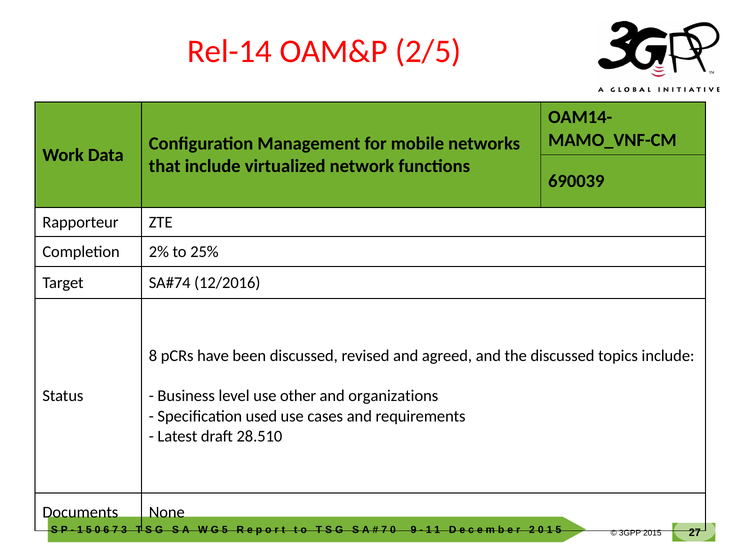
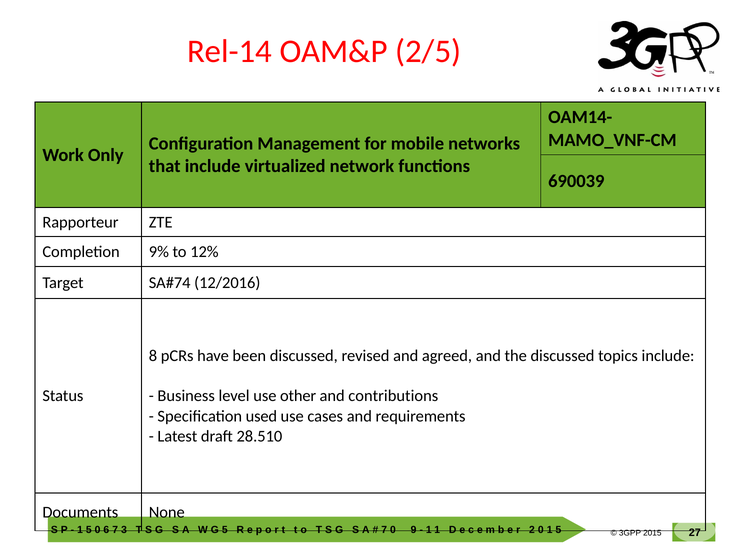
Data: Data -> Only
2%: 2% -> 9%
25%: 25% -> 12%
organizations: organizations -> contributions
